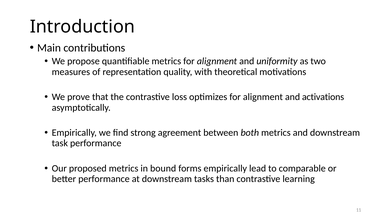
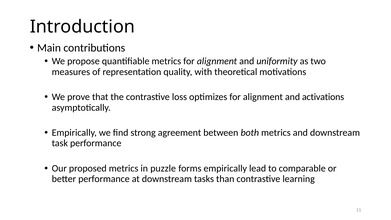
bound: bound -> puzzle
